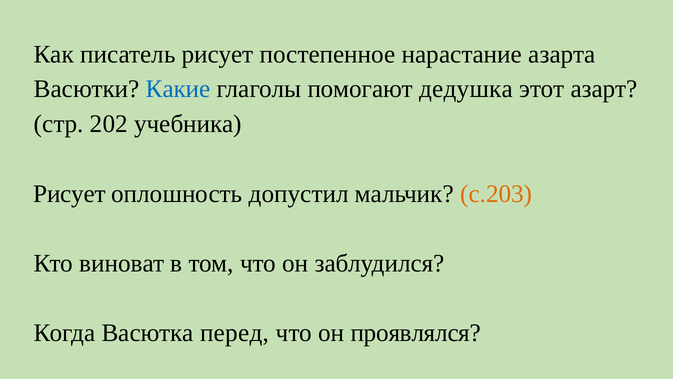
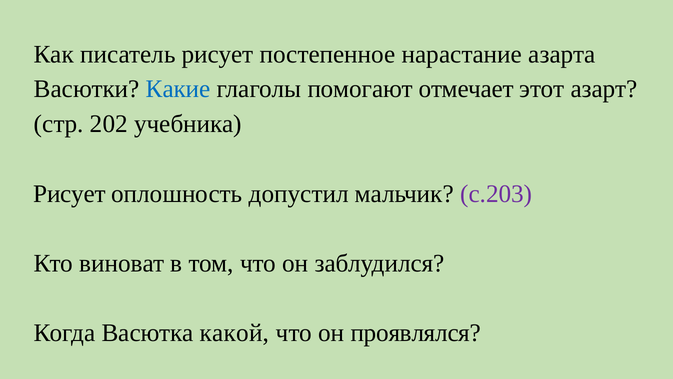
дедушка: дедушка -> отмечает
с.203 colour: orange -> purple
перед: перед -> какой
